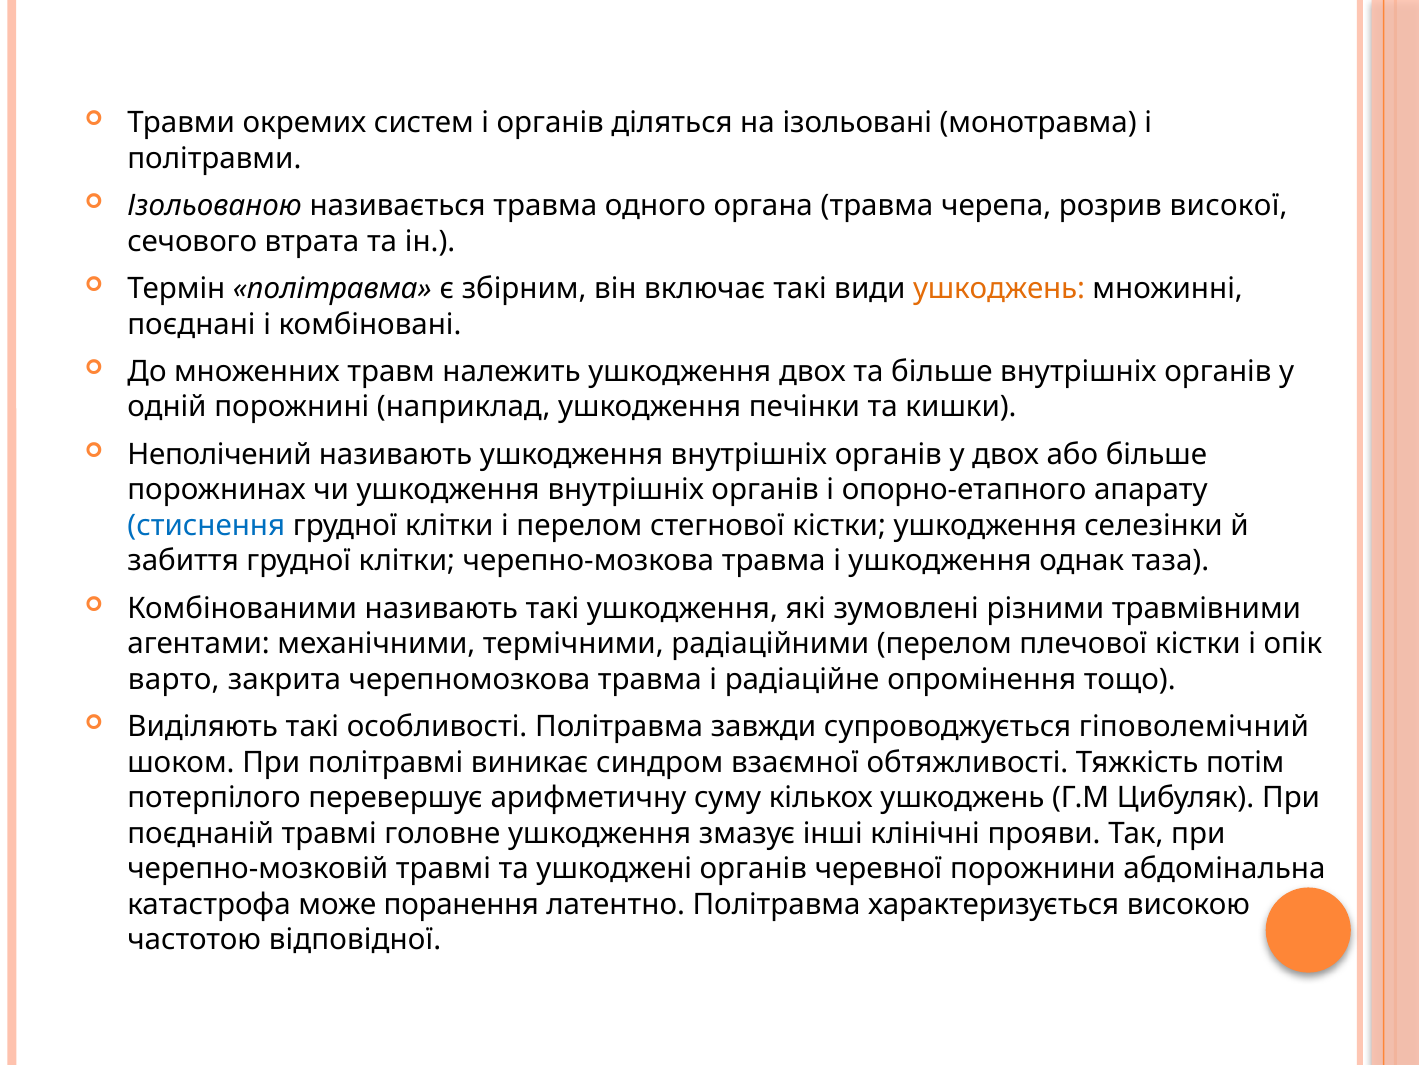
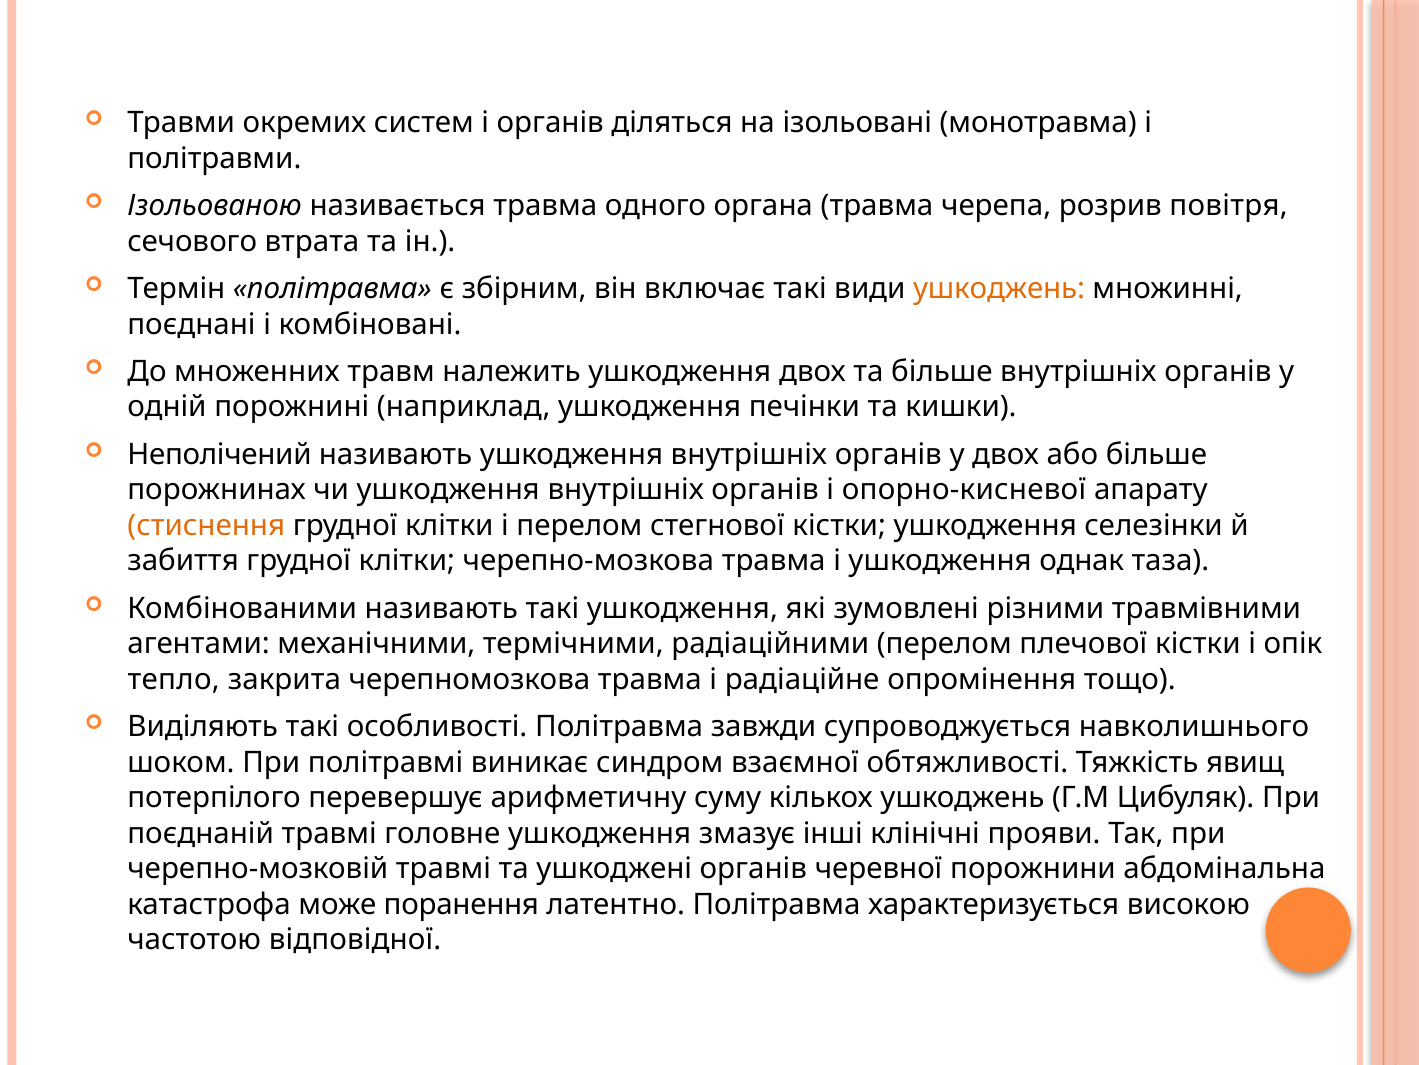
високої: високої -> повітря
опорно-етапного: опорно-етапного -> опорно-кисневої
стиснення colour: blue -> orange
варто: варто -> тепло
гіповолемічний: гіповолемічний -> навколишнього
потім: потім -> явищ
